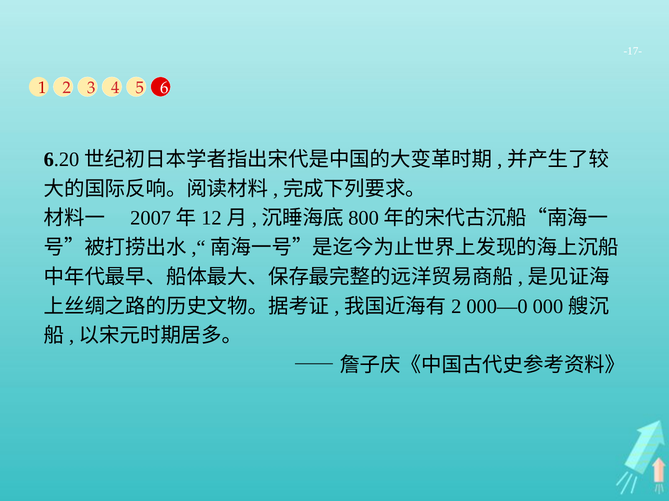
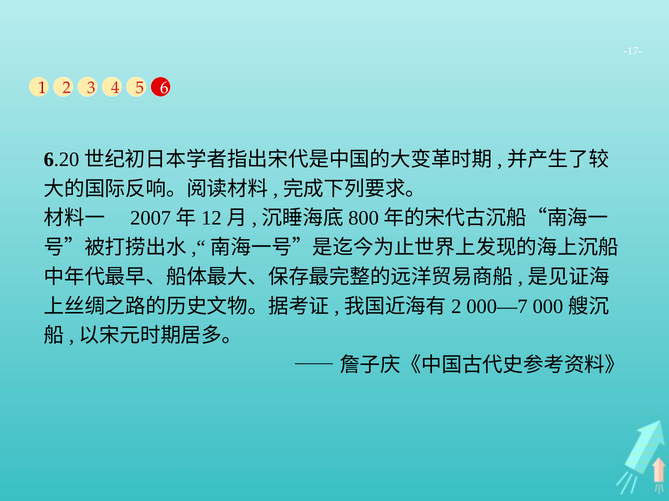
000—0: 000—0 -> 000—7
